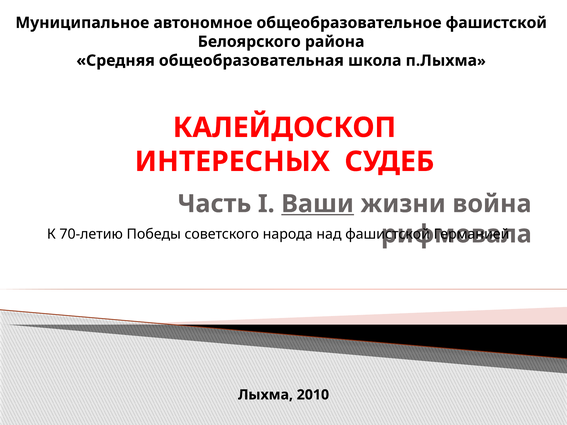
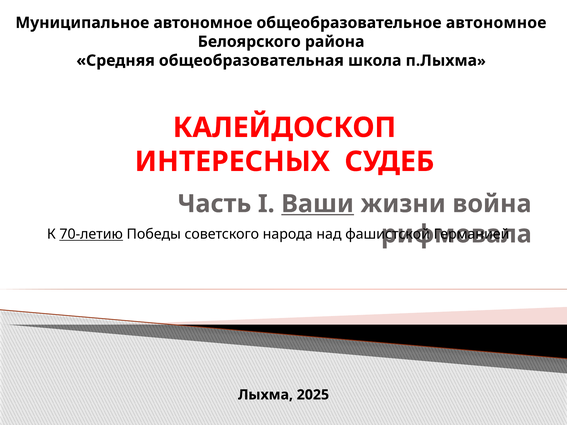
общеобразовательное фашистской: фашистской -> автономное
70-летию underline: none -> present
2010: 2010 -> 2025
